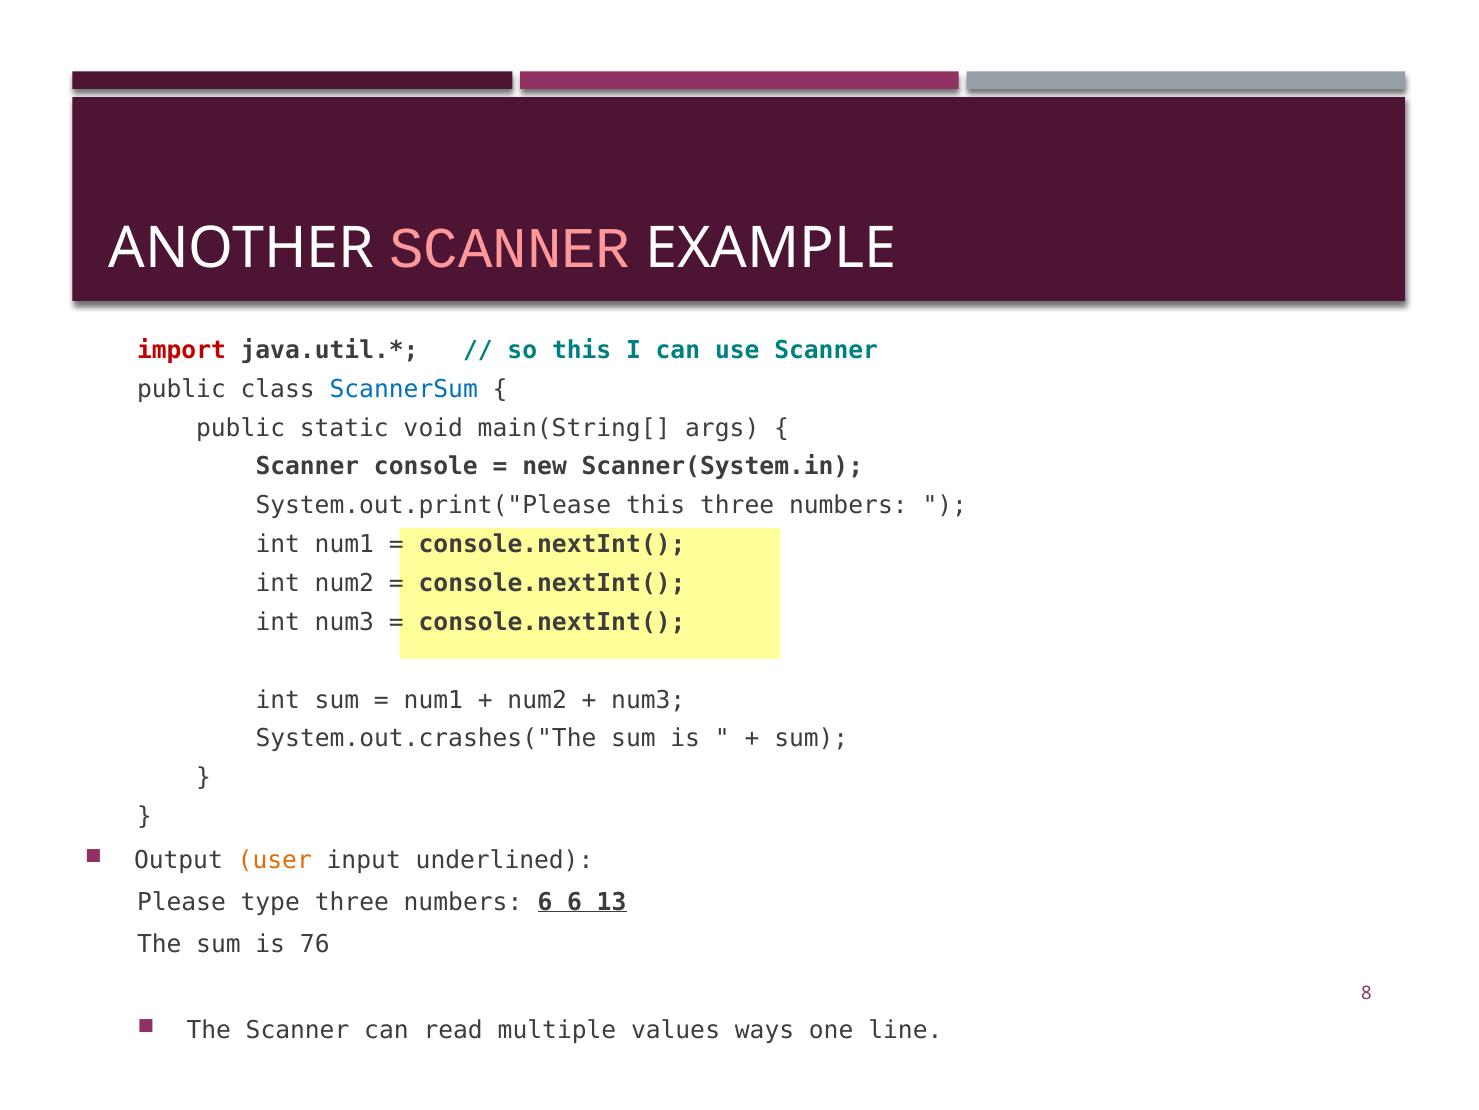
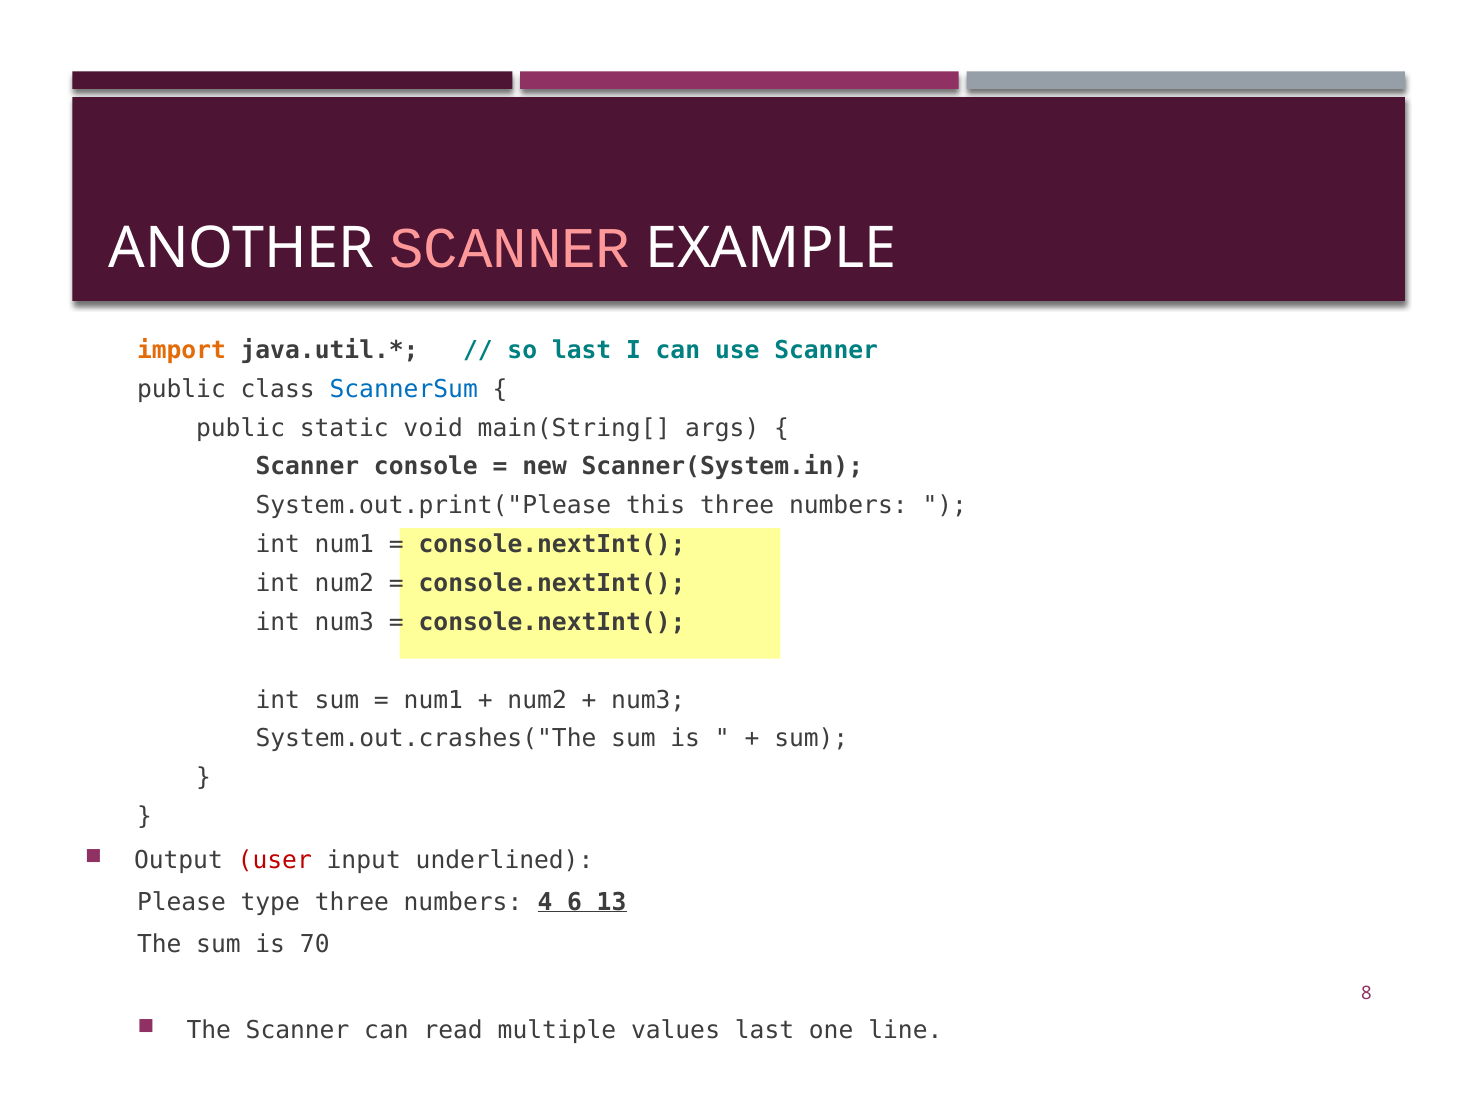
import colour: red -> orange
so this: this -> last
user colour: orange -> red
numbers 6: 6 -> 4
76: 76 -> 70
values ways: ways -> last
